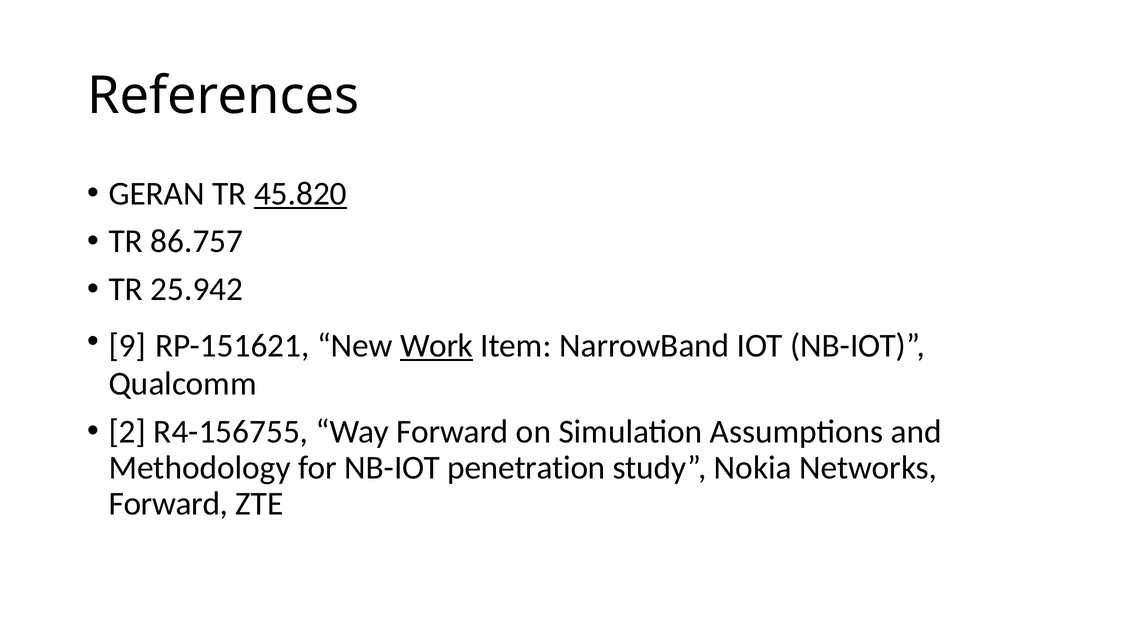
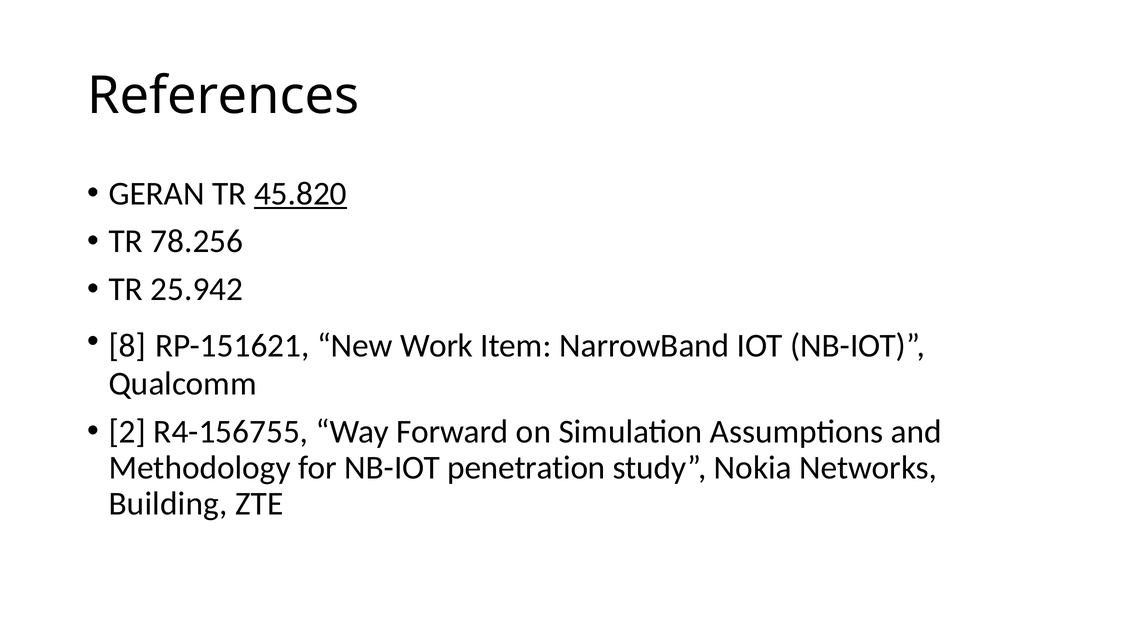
86.757: 86.757 -> 78.256
9: 9 -> 8
Work underline: present -> none
Forward at (168, 503): Forward -> Building
